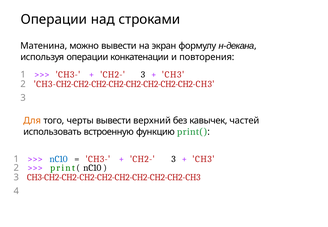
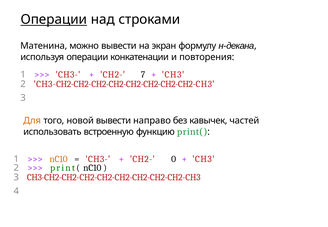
Операции at (54, 20) underline: none -> present
3 at (143, 75): 3 -> 7
черты: черты -> новой
верхний: верхний -> направо
nC10 at (59, 159) colour: blue -> orange
3 at (174, 159): 3 -> 0
